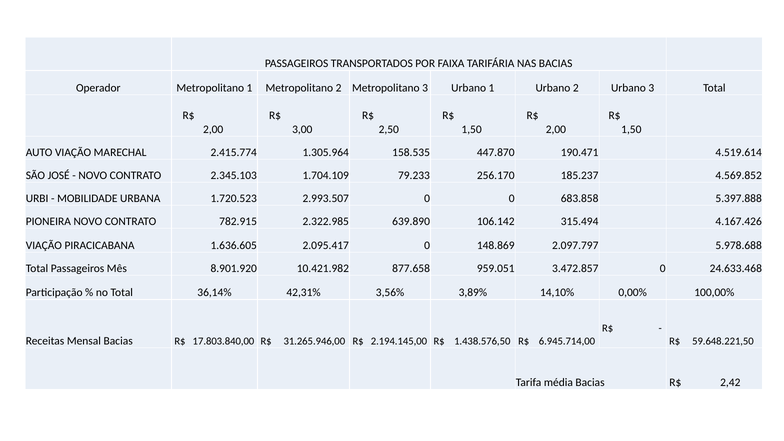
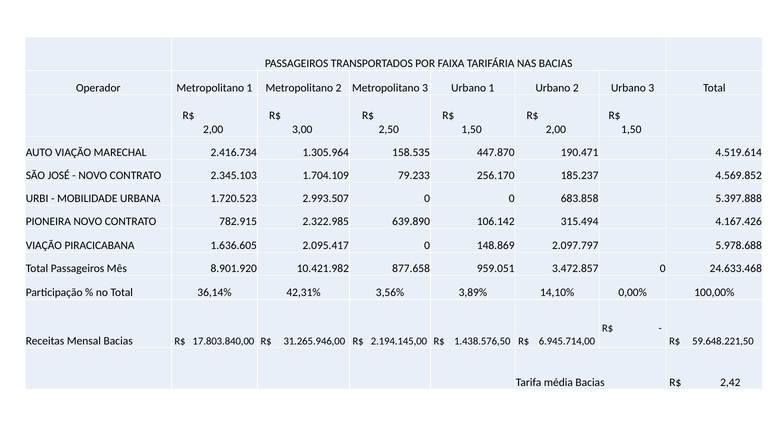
2.415.774: 2.415.774 -> 2.416.734
